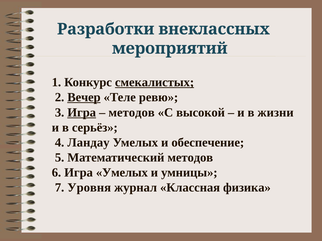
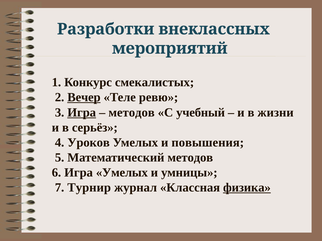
смекалистых underline: present -> none
высокой: высокой -> учебный
Ландау: Ландау -> Уроков
обеспечение: обеспечение -> повышения
Уровня: Уровня -> Турнир
физика underline: none -> present
